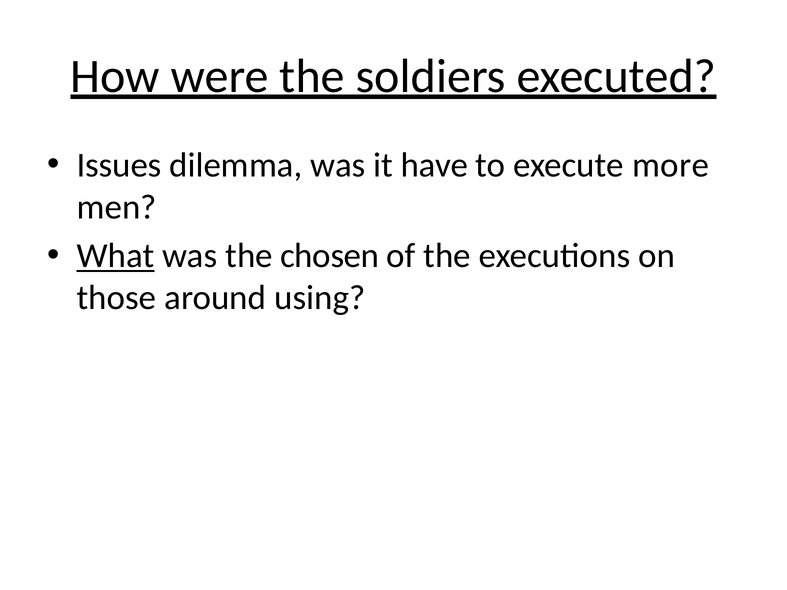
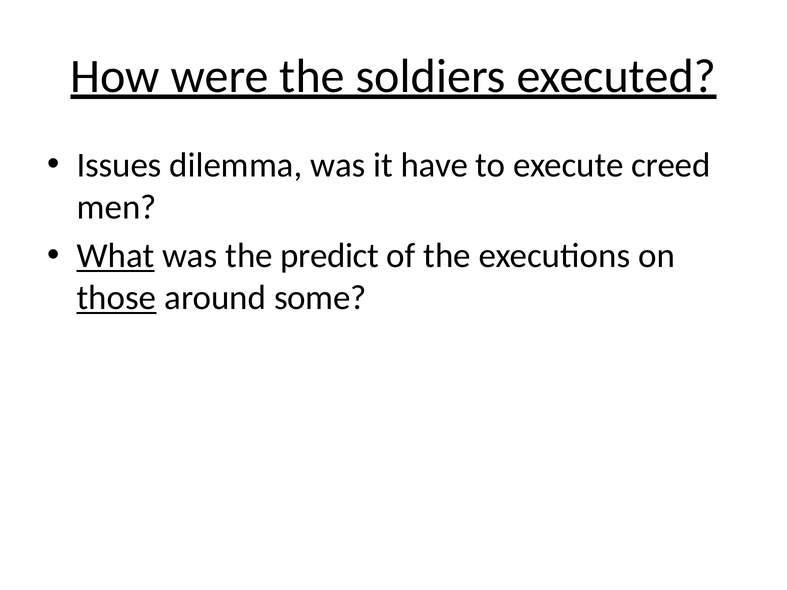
more: more -> creed
chosen: chosen -> predict
those underline: none -> present
using: using -> some
